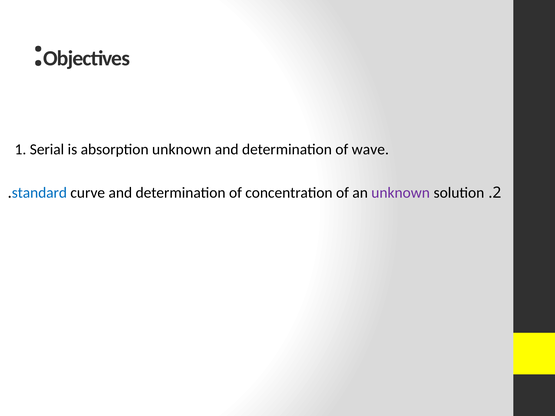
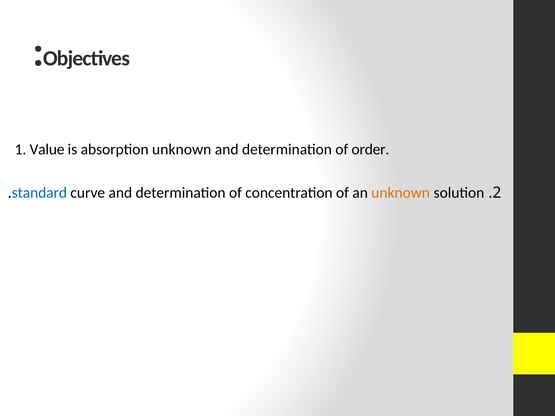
Serial: Serial -> Value
wave: wave -> order
unknown at (401, 193) colour: purple -> orange
